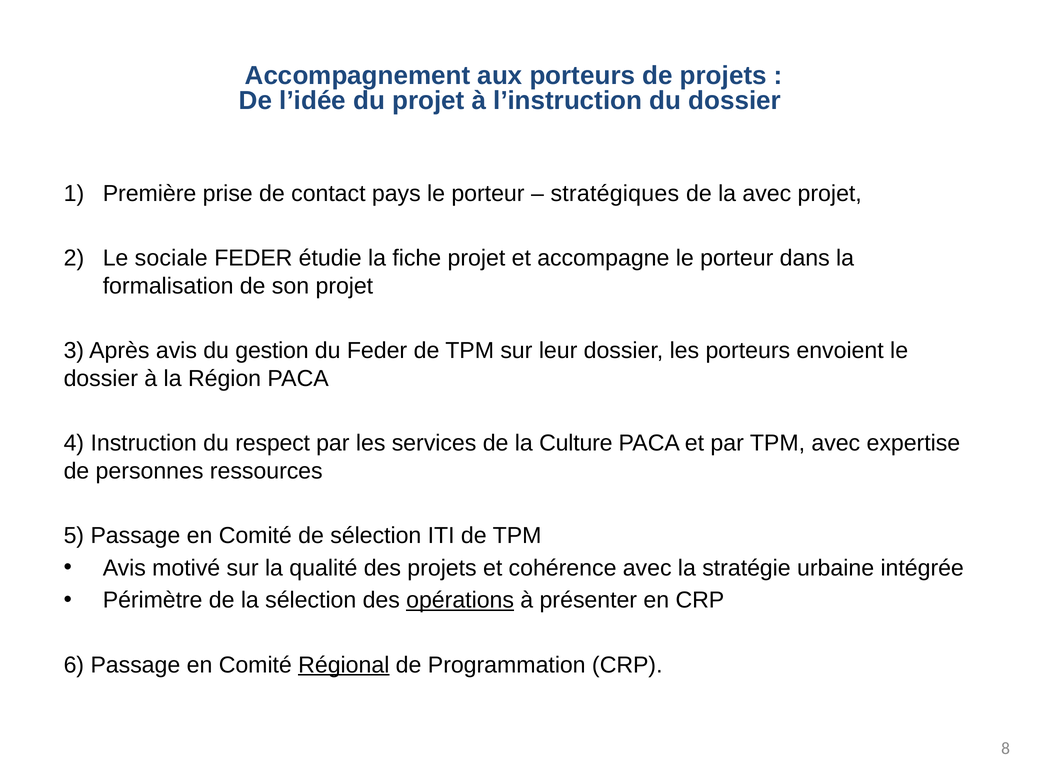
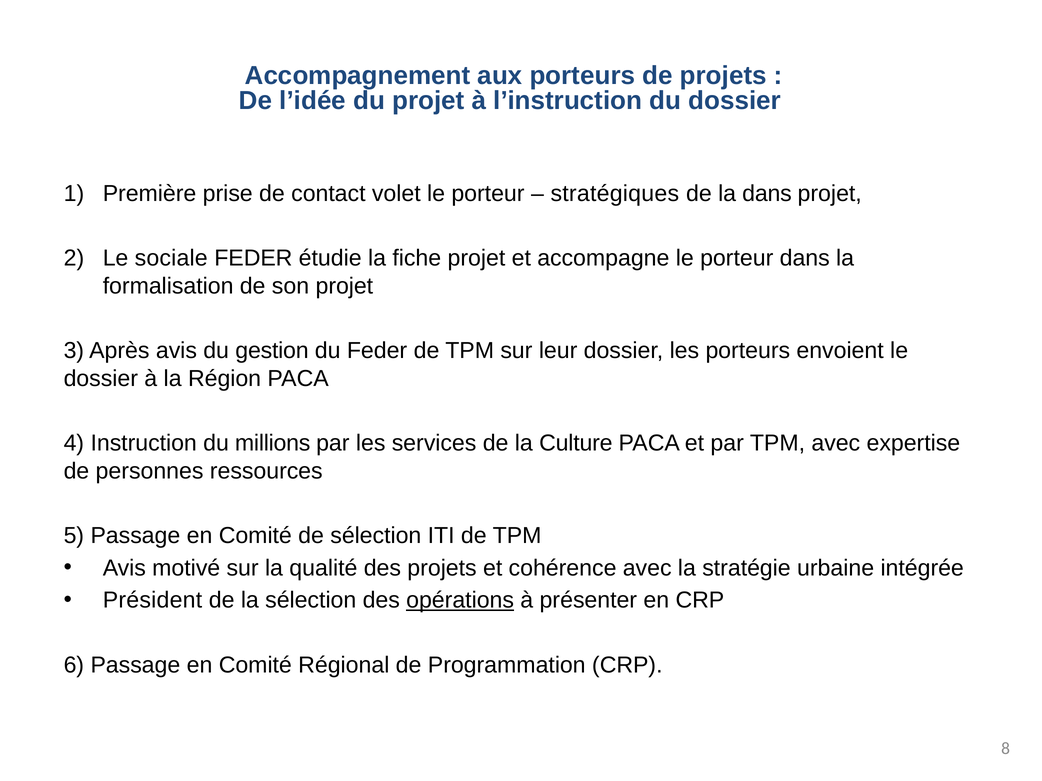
pays: pays -> volet
la avec: avec -> dans
respect: respect -> millions
Périmètre: Périmètre -> Président
Régional underline: present -> none
